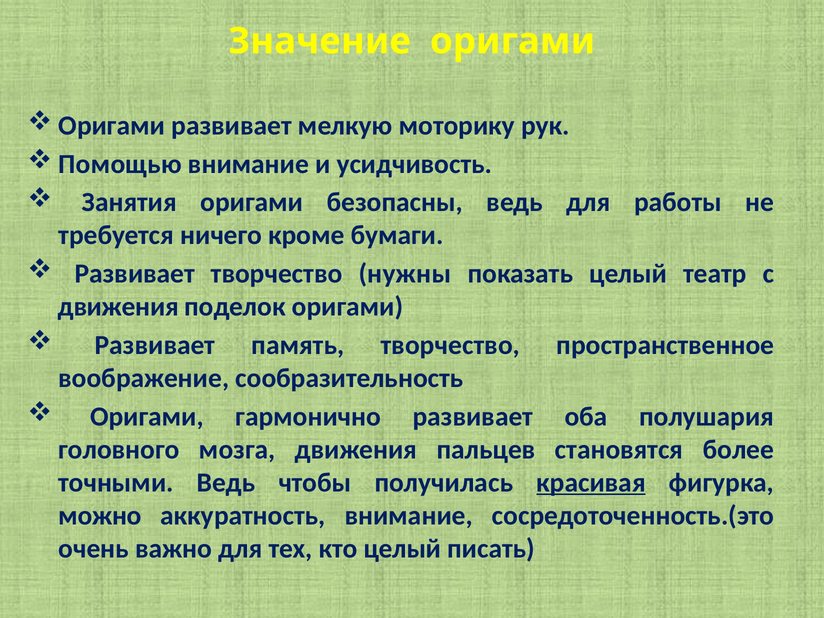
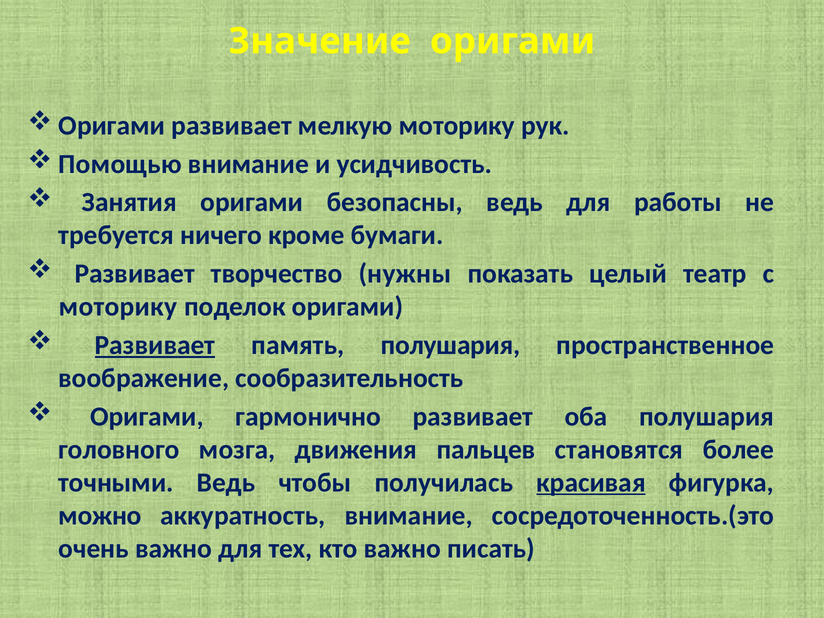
движения at (118, 307): движения -> моторику
Развивает at (155, 345) underline: none -> present
память творчество: творчество -> полушария
кто целый: целый -> важно
